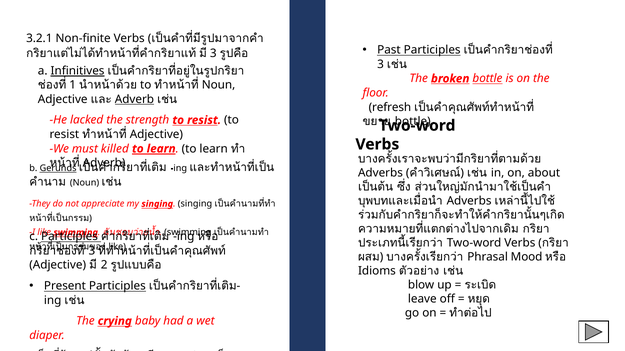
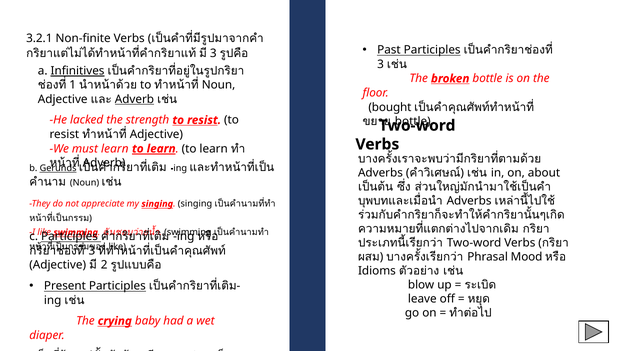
bottle at (487, 79) underline: present -> none
refresh: refresh -> bought
must killed: killed -> learn
